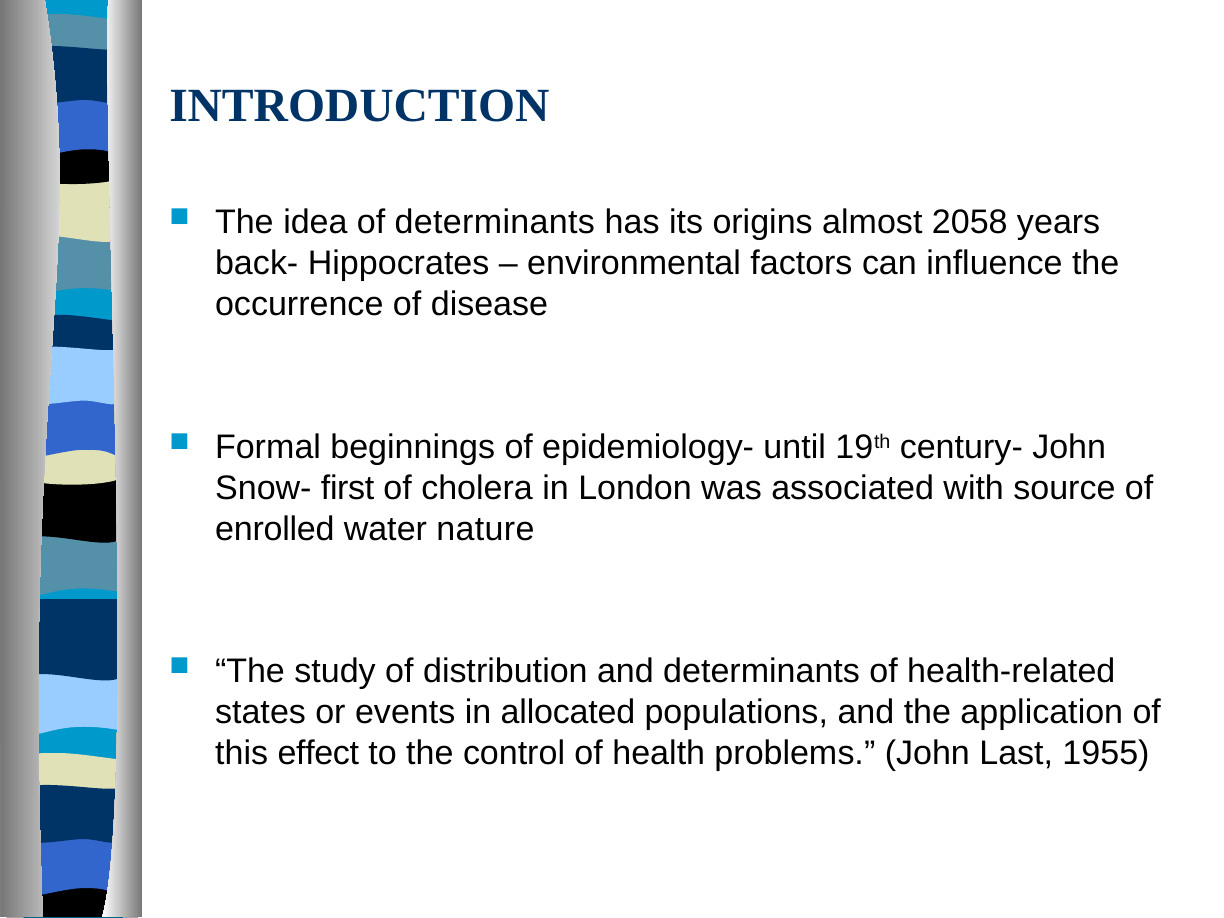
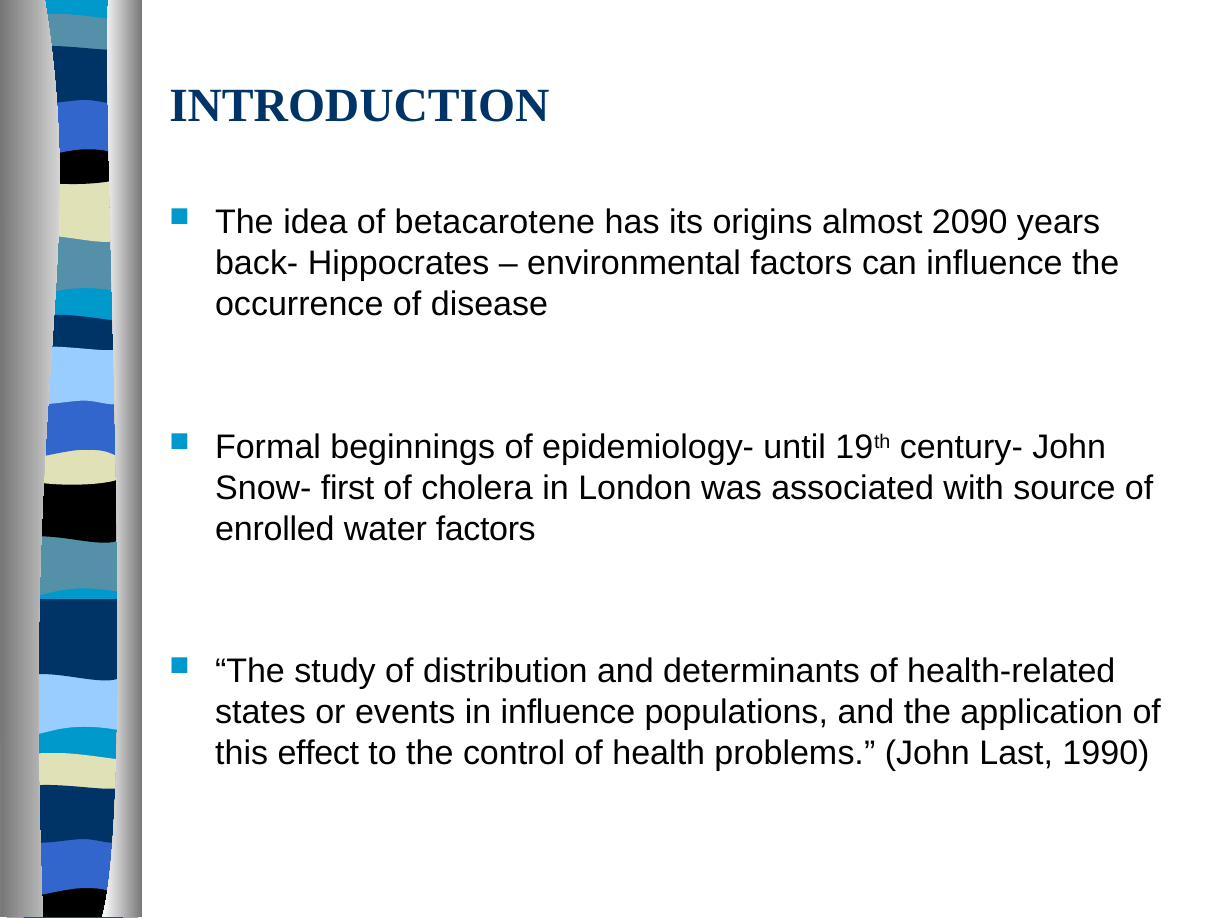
of determinants: determinants -> betacarotene
2058: 2058 -> 2090
water nature: nature -> factors
in allocated: allocated -> influence
1955: 1955 -> 1990
